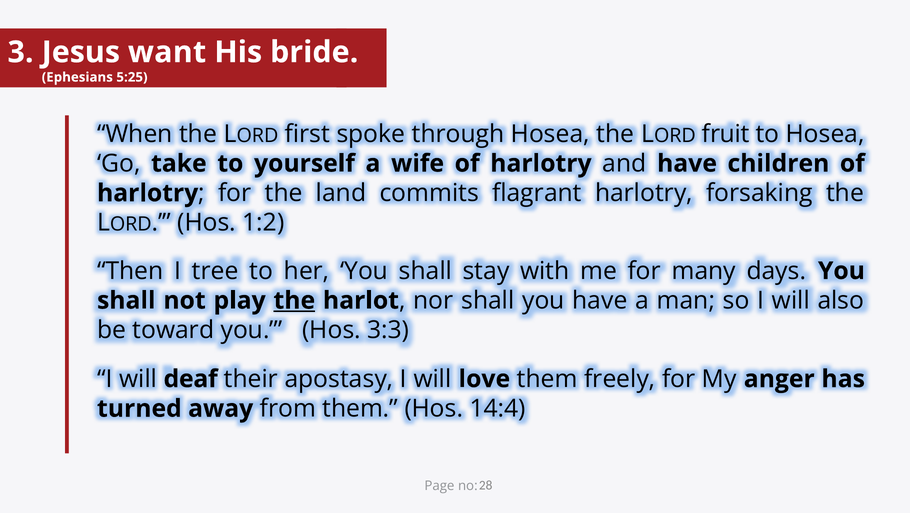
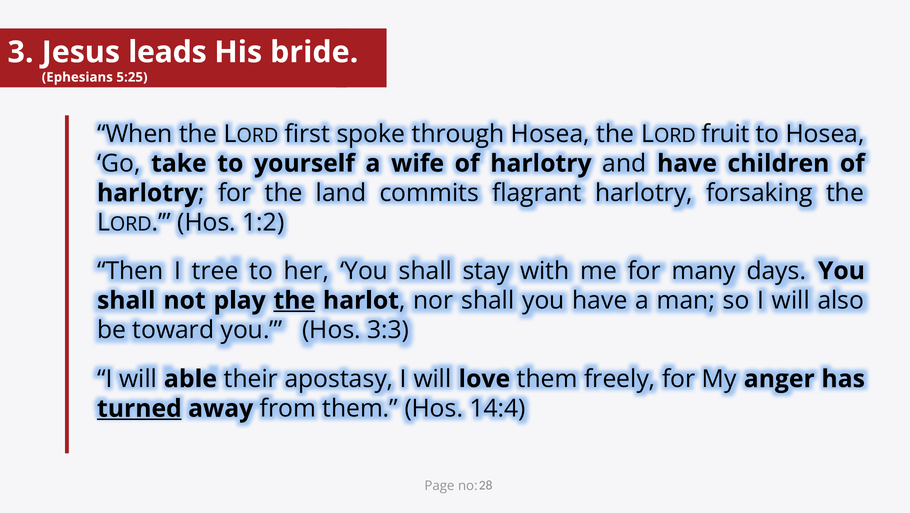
want: want -> leads
deaf: deaf -> able
turned underline: none -> present
